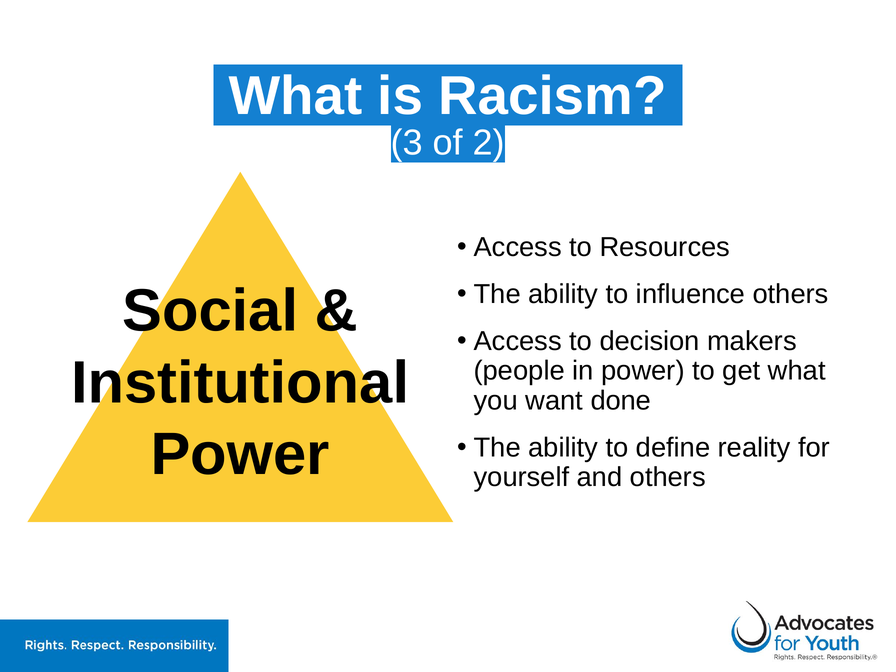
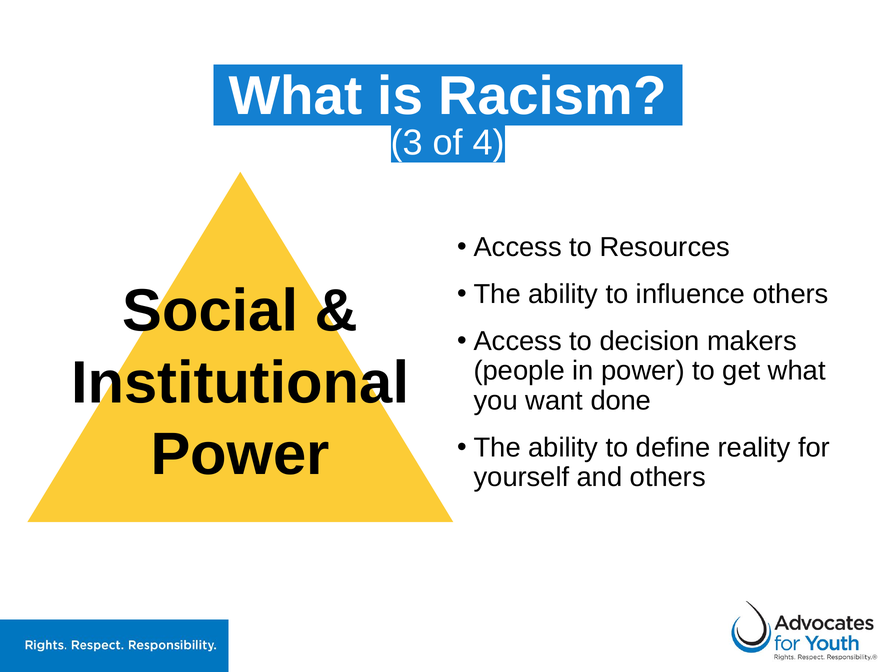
2: 2 -> 4
